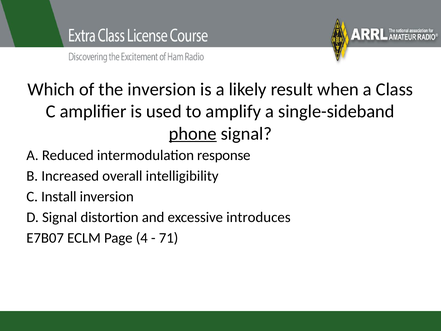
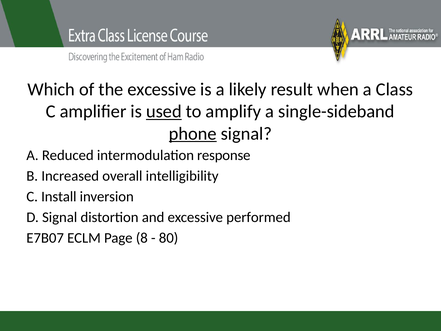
the inversion: inversion -> excessive
used underline: none -> present
introduces: introduces -> performed
4: 4 -> 8
71: 71 -> 80
